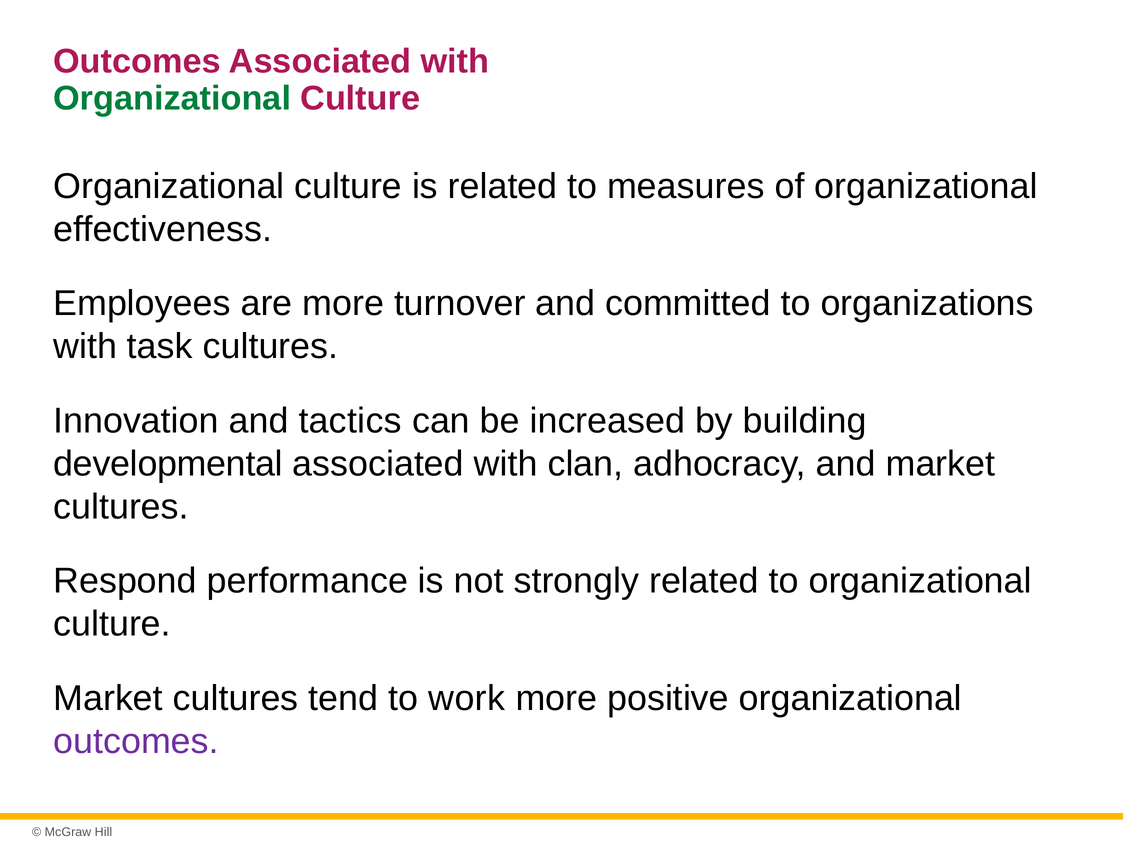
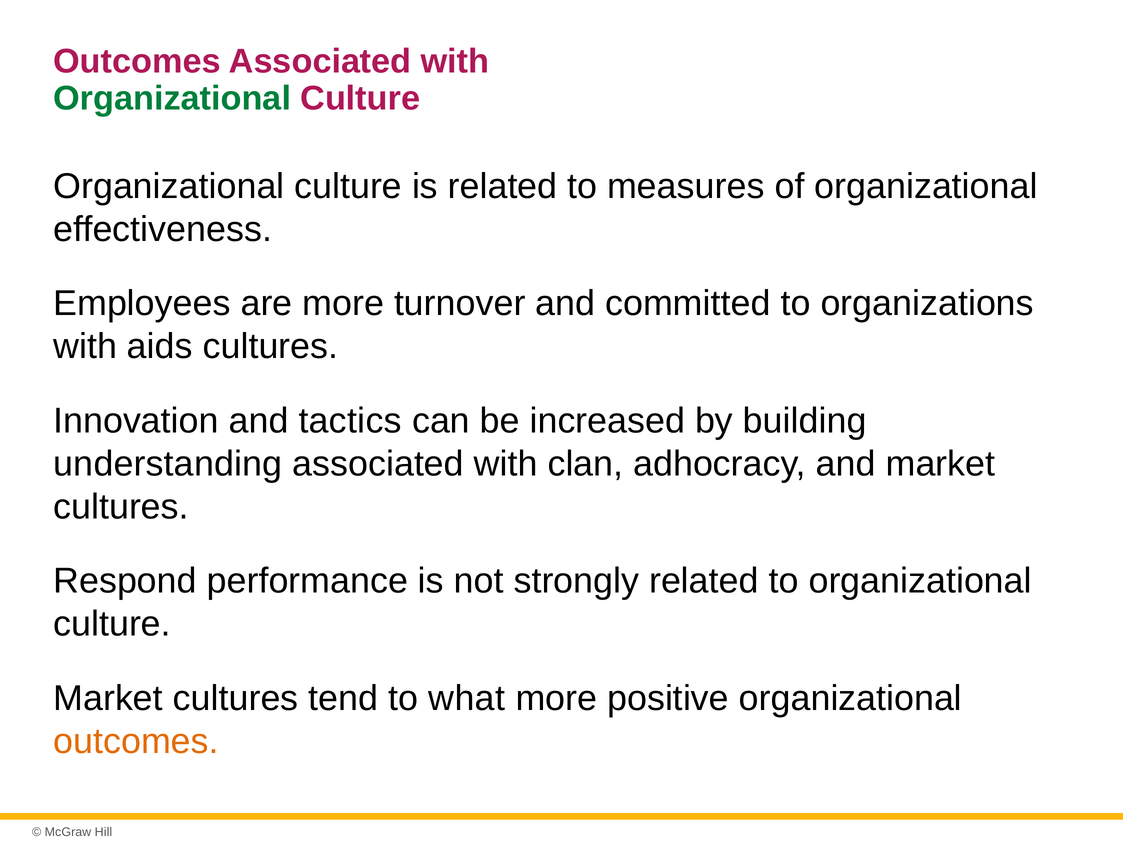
task: task -> aids
developmental: developmental -> understanding
work: work -> what
outcomes at (136, 741) colour: purple -> orange
